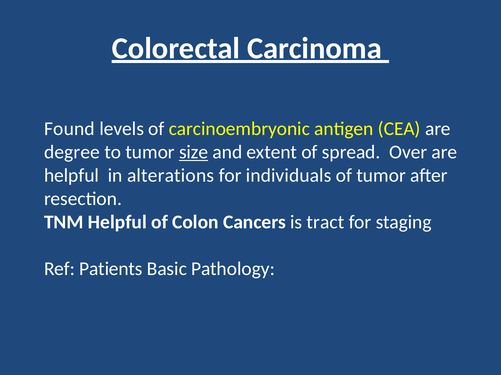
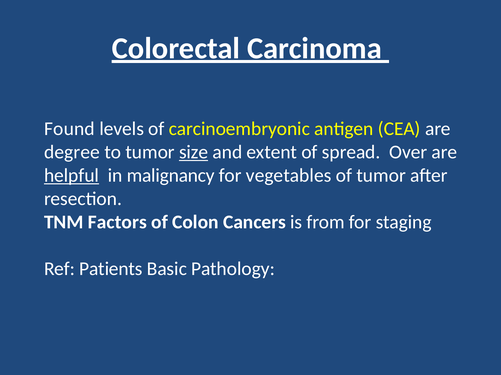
helpful at (72, 176) underline: none -> present
alterations: alterations -> malignancy
individuals: individuals -> vegetables
TNM Helpful: Helpful -> Factors
tract: tract -> from
